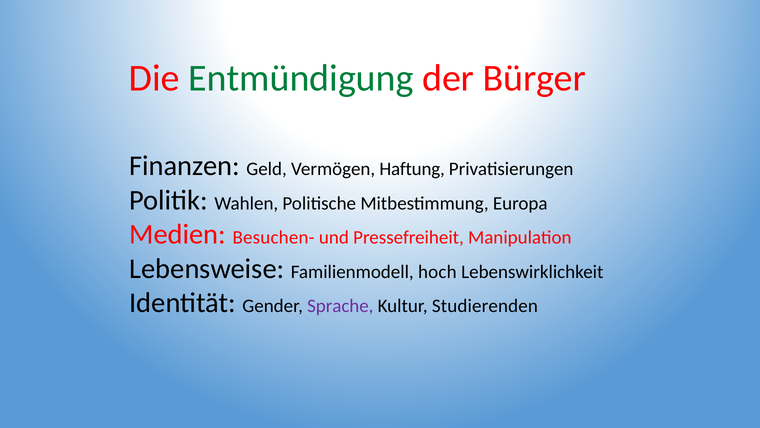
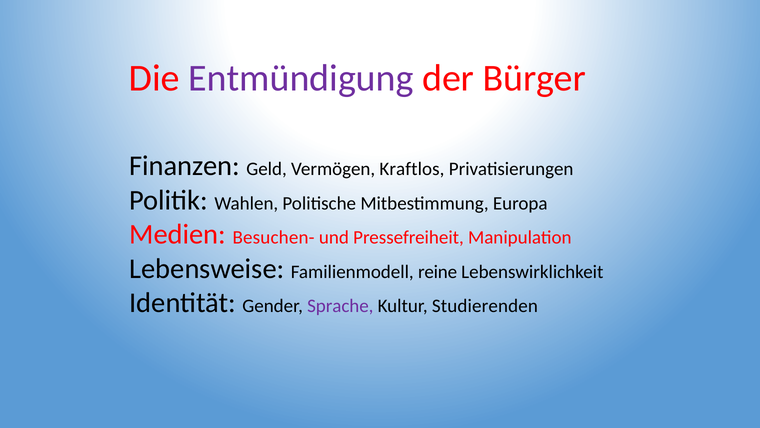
Entmündigung colour: green -> purple
Haftung: Haftung -> Kraftlos
hoch: hoch -> reine
